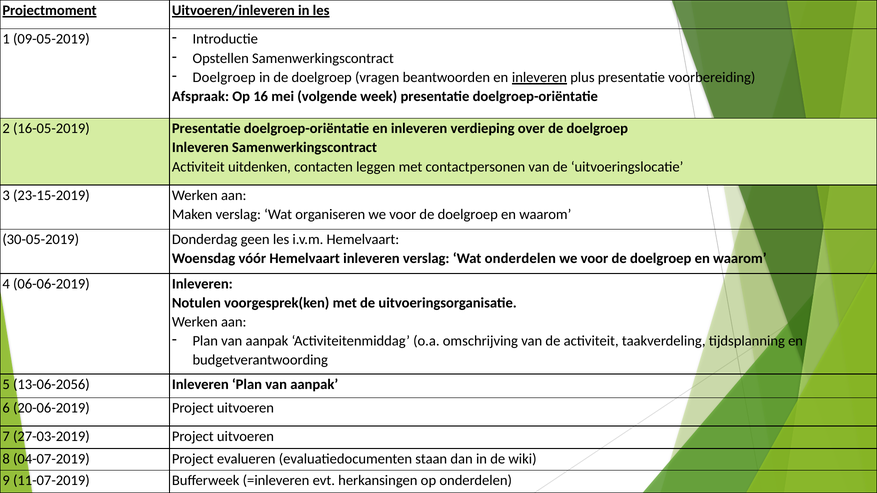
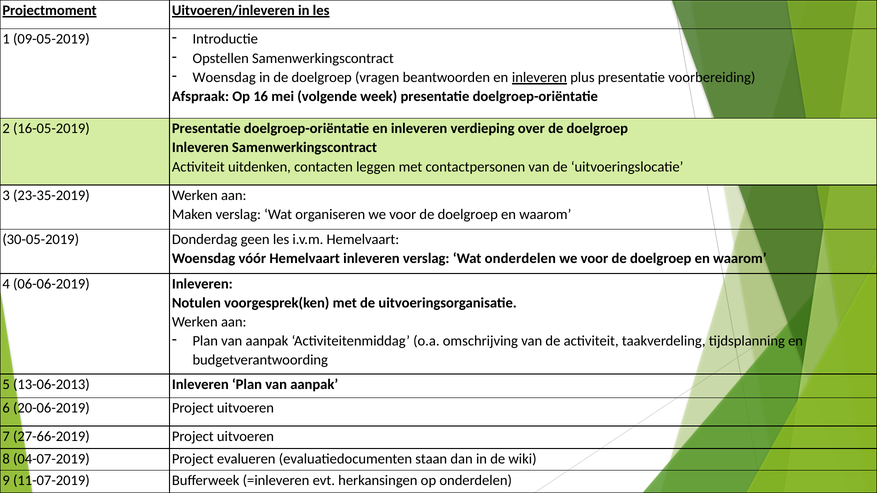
Doelgroep at (224, 77): Doelgroep -> Woensdag
23-15-2019: 23-15-2019 -> 23-35-2019
13-06-2056: 13-06-2056 -> 13-06-2013
27-03-2019: 27-03-2019 -> 27-66-2019
